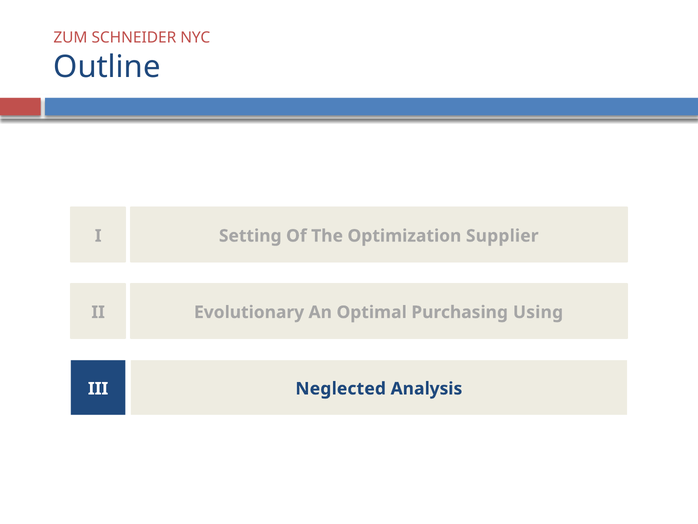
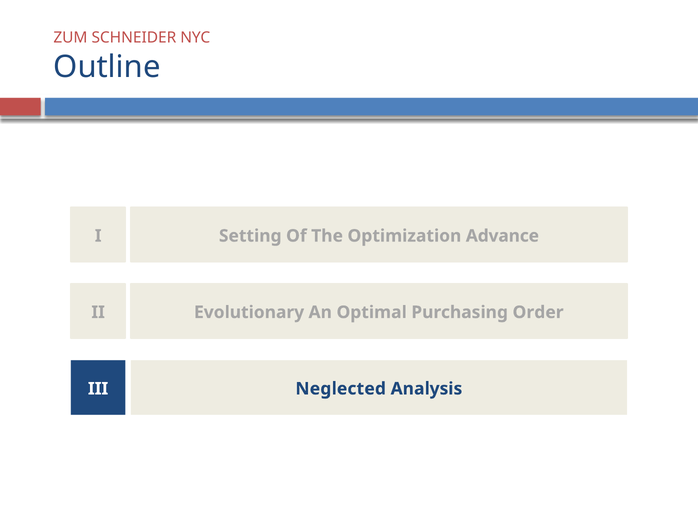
Supplier: Supplier -> Advance
Using: Using -> Order
